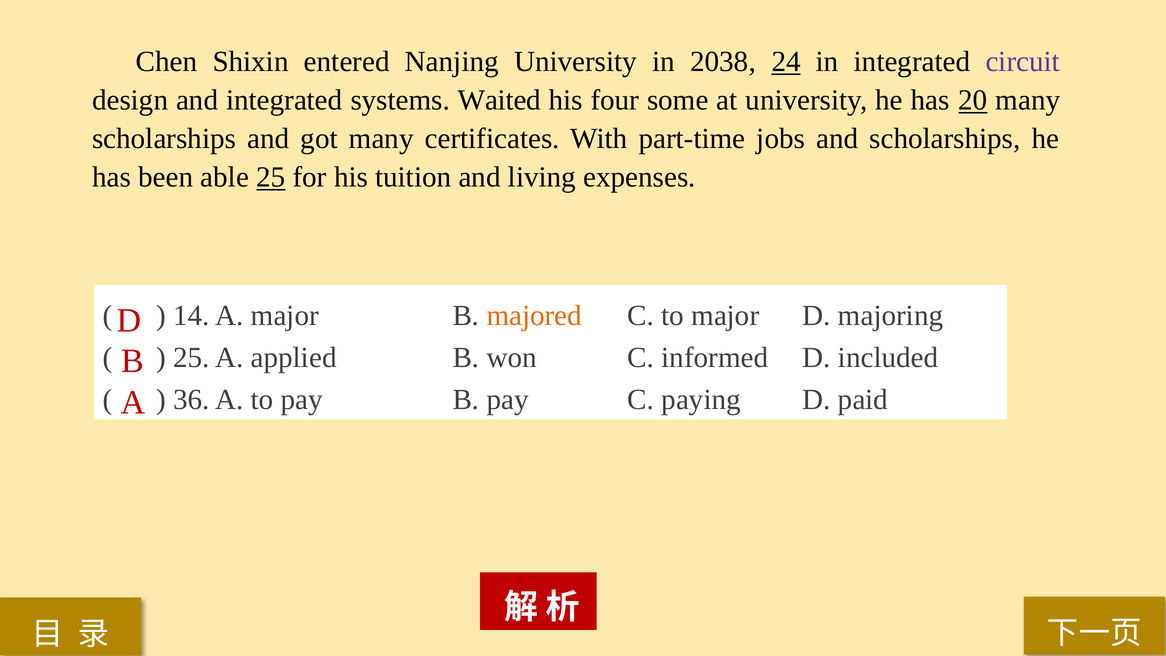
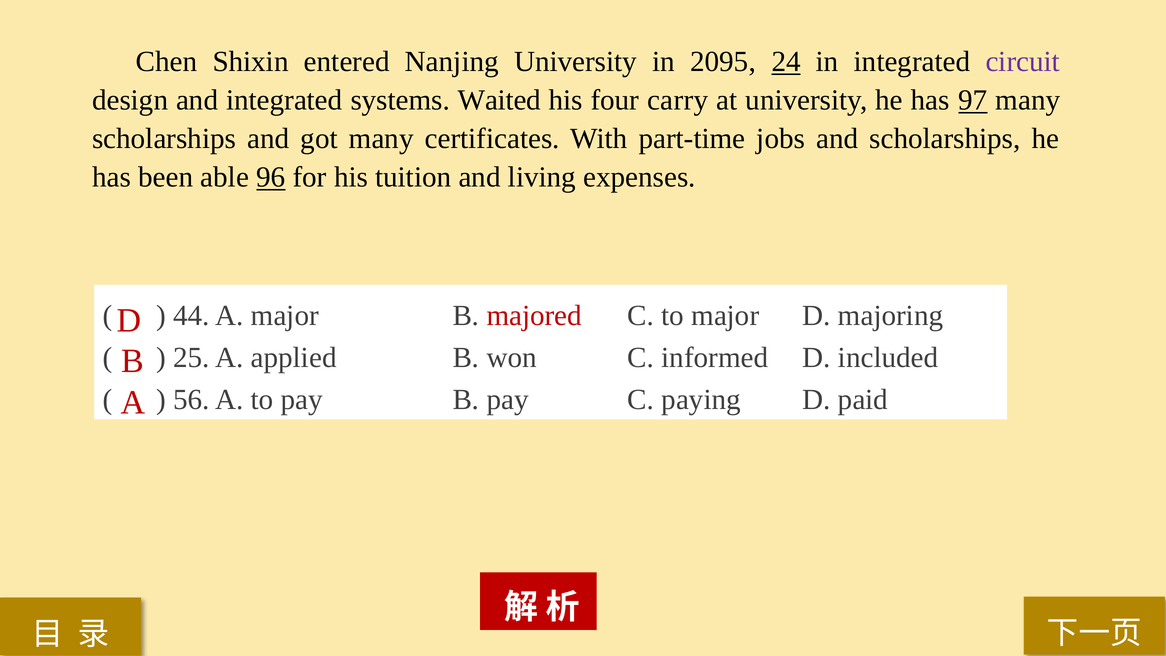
2038: 2038 -> 2095
some: some -> carry
20: 20 -> 97
able 25: 25 -> 96
14: 14 -> 44
majored colour: orange -> red
36: 36 -> 56
